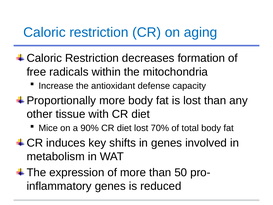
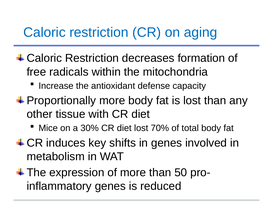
90%: 90% -> 30%
